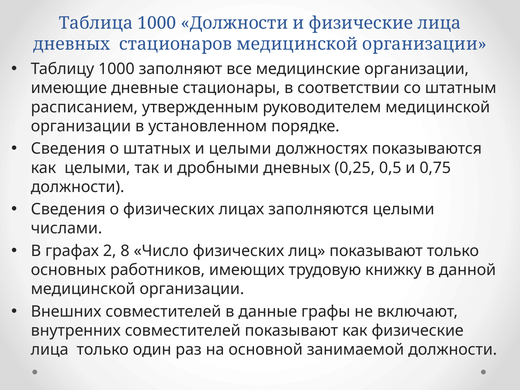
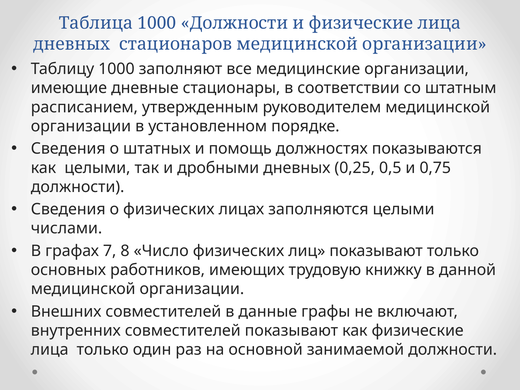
и целыми: целыми -> помощь
2: 2 -> 7
